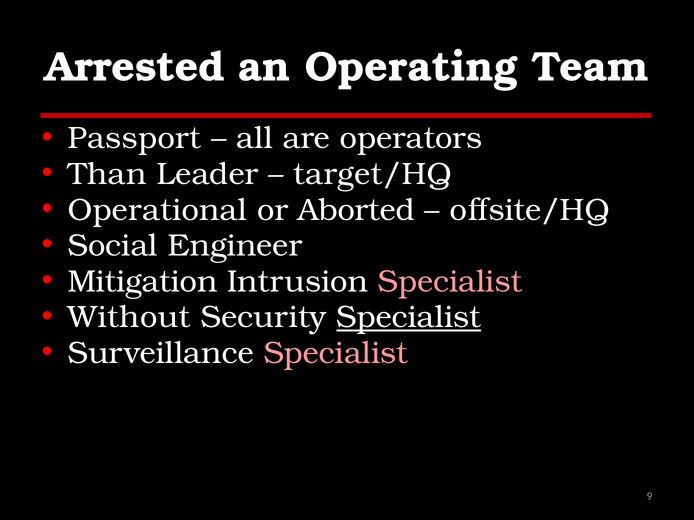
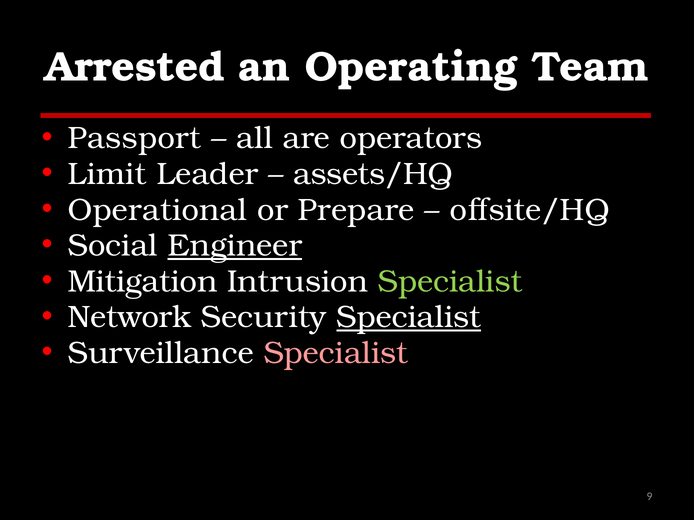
Than: Than -> Limit
target/HQ: target/HQ -> assets/HQ
Aborted: Aborted -> Prepare
Engineer underline: none -> present
Specialist at (450, 282) colour: pink -> light green
Without: Without -> Network
